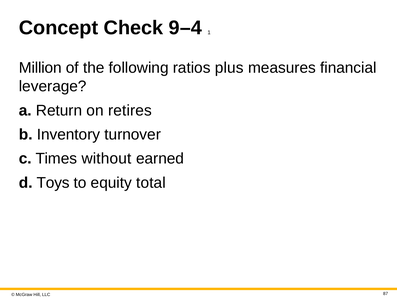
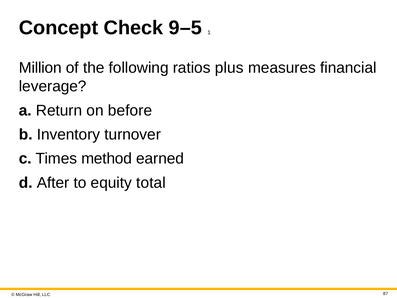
9–4: 9–4 -> 9–5
retires: retires -> before
without: without -> method
Toys: Toys -> After
